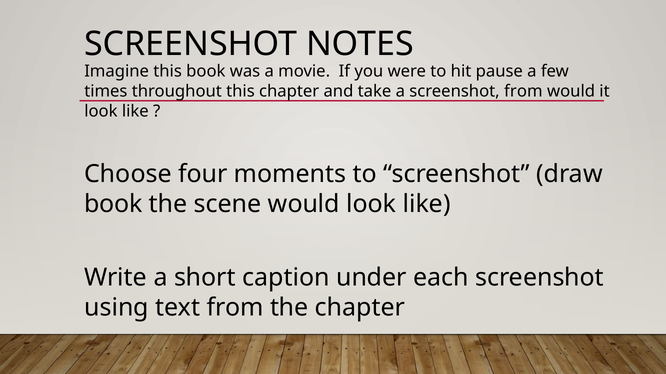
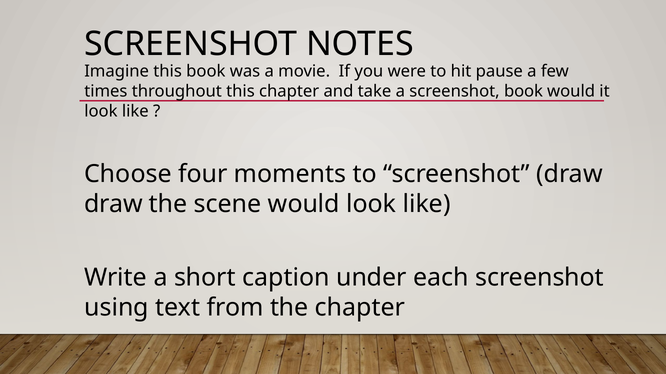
screenshot from: from -> book
book at (113, 204): book -> draw
